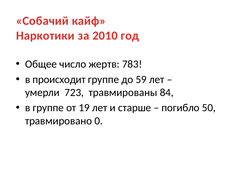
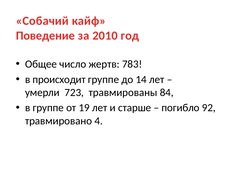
Наркотики: Наркотики -> Поведение
59: 59 -> 14
50: 50 -> 92
0: 0 -> 4
